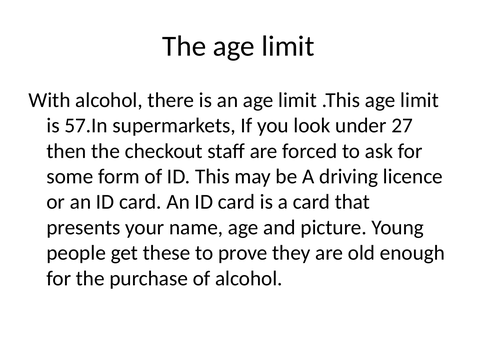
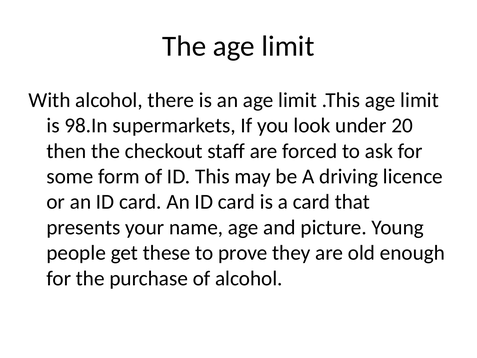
57.In: 57.In -> 98.In
27: 27 -> 20
